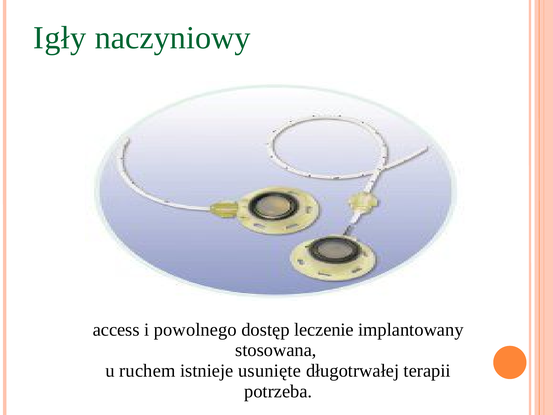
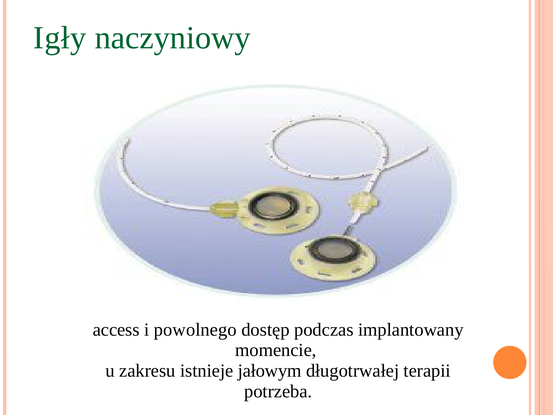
leczenie: leczenie -> podczas
stosowana: stosowana -> momencie
ruchem: ruchem -> zakresu
usunięte: usunięte -> jałowym
